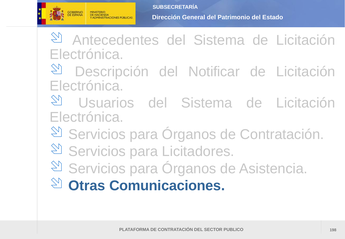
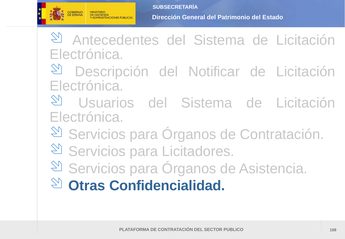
Comunicaciones: Comunicaciones -> Confidencialidad
